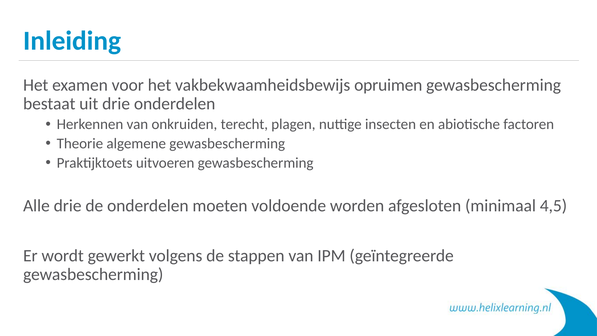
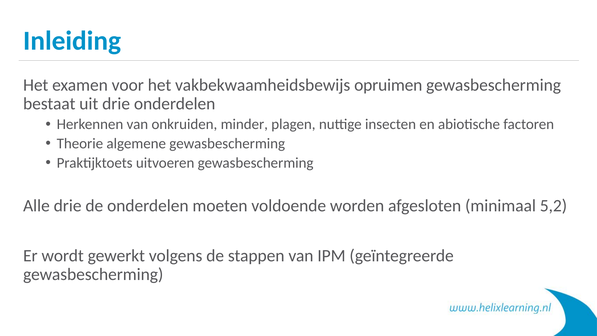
terecht: terecht -> minder
4,5: 4,5 -> 5,2
